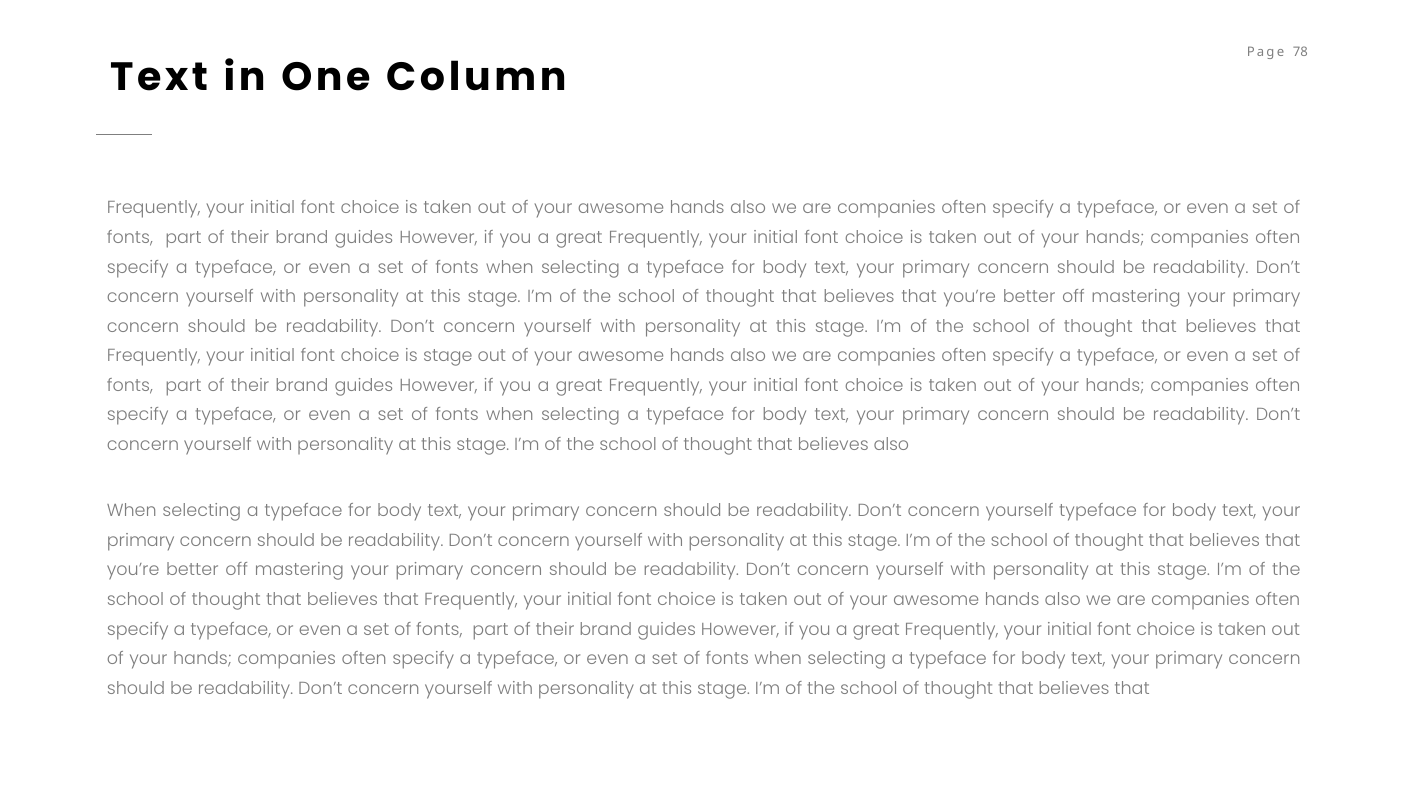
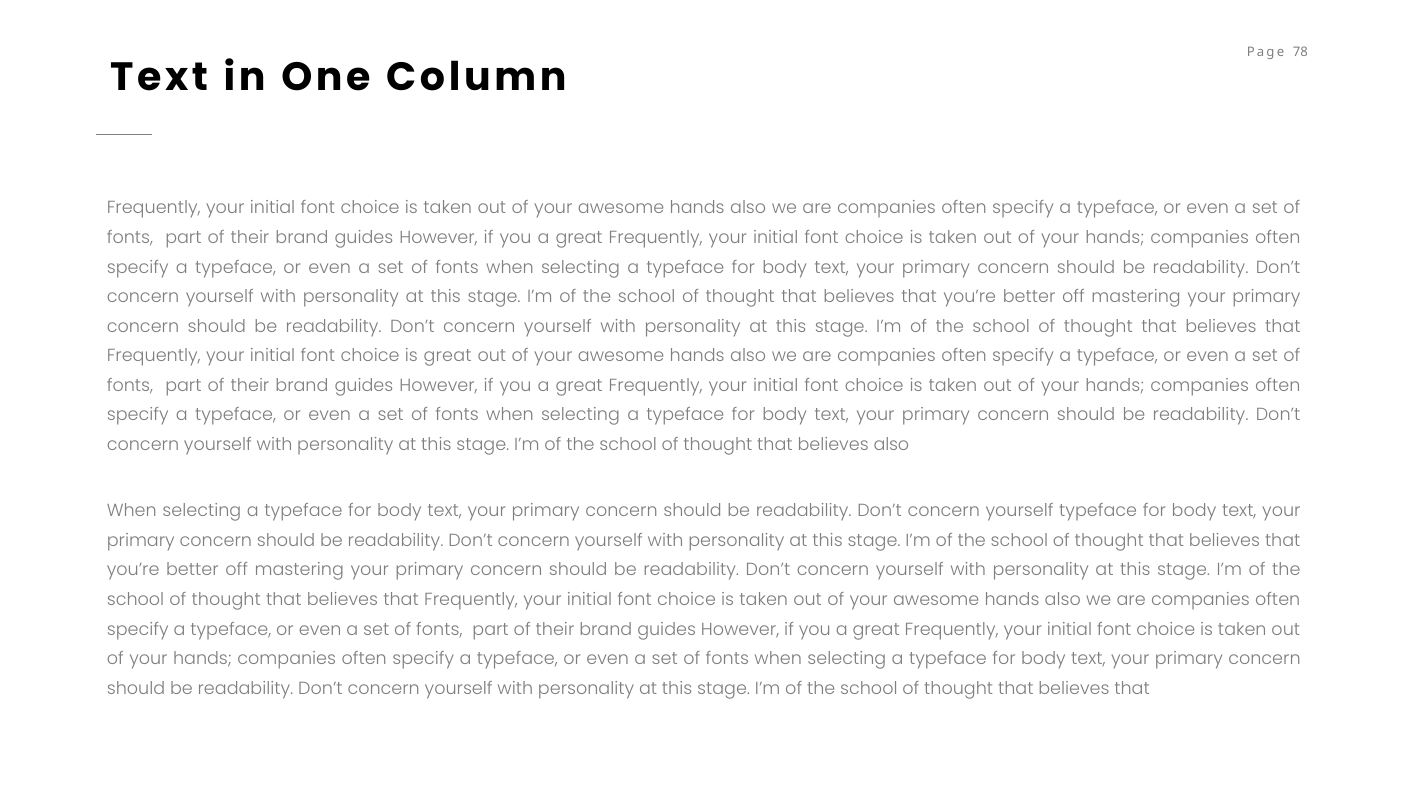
is stage: stage -> great
